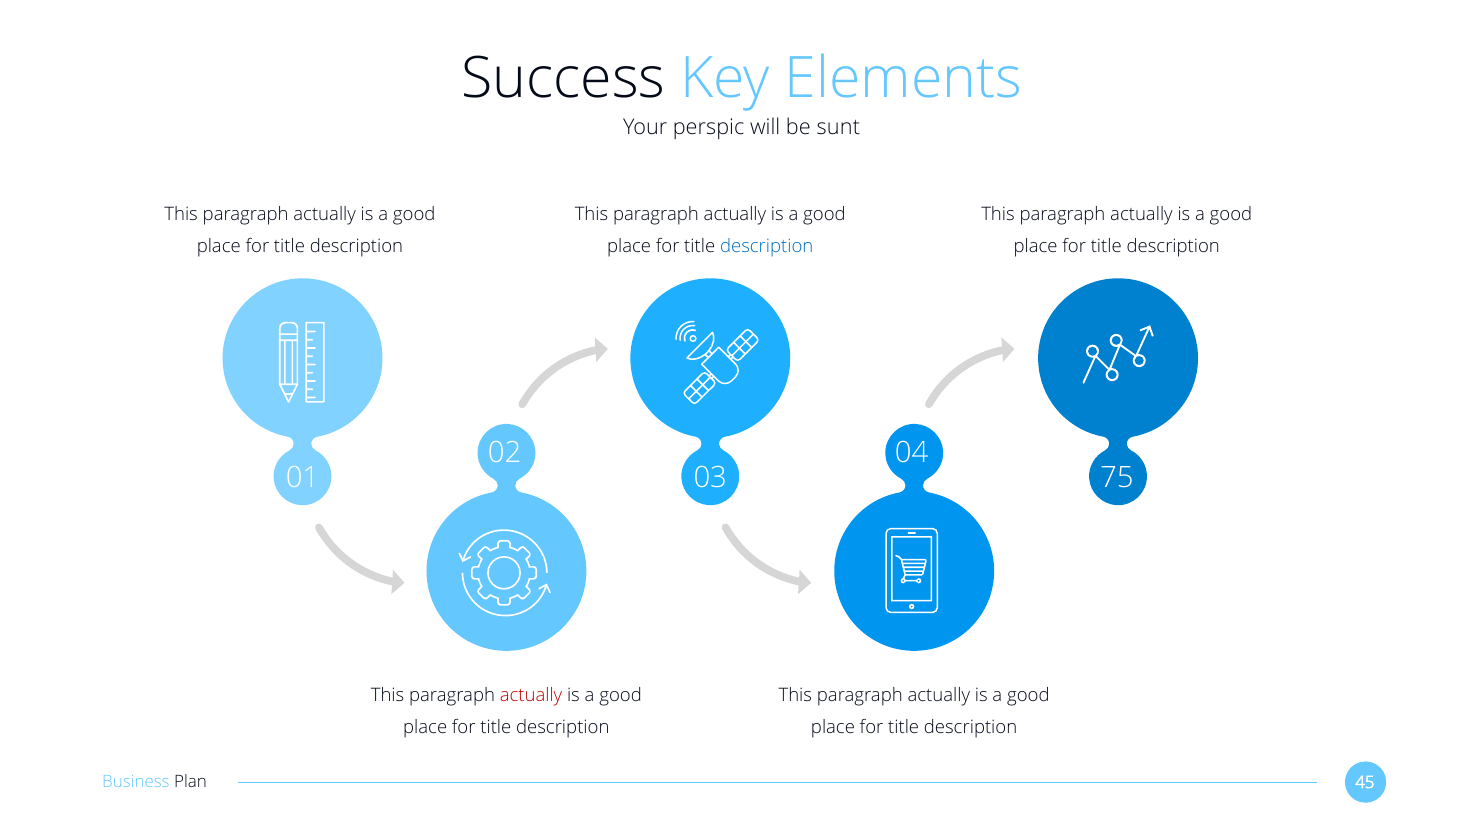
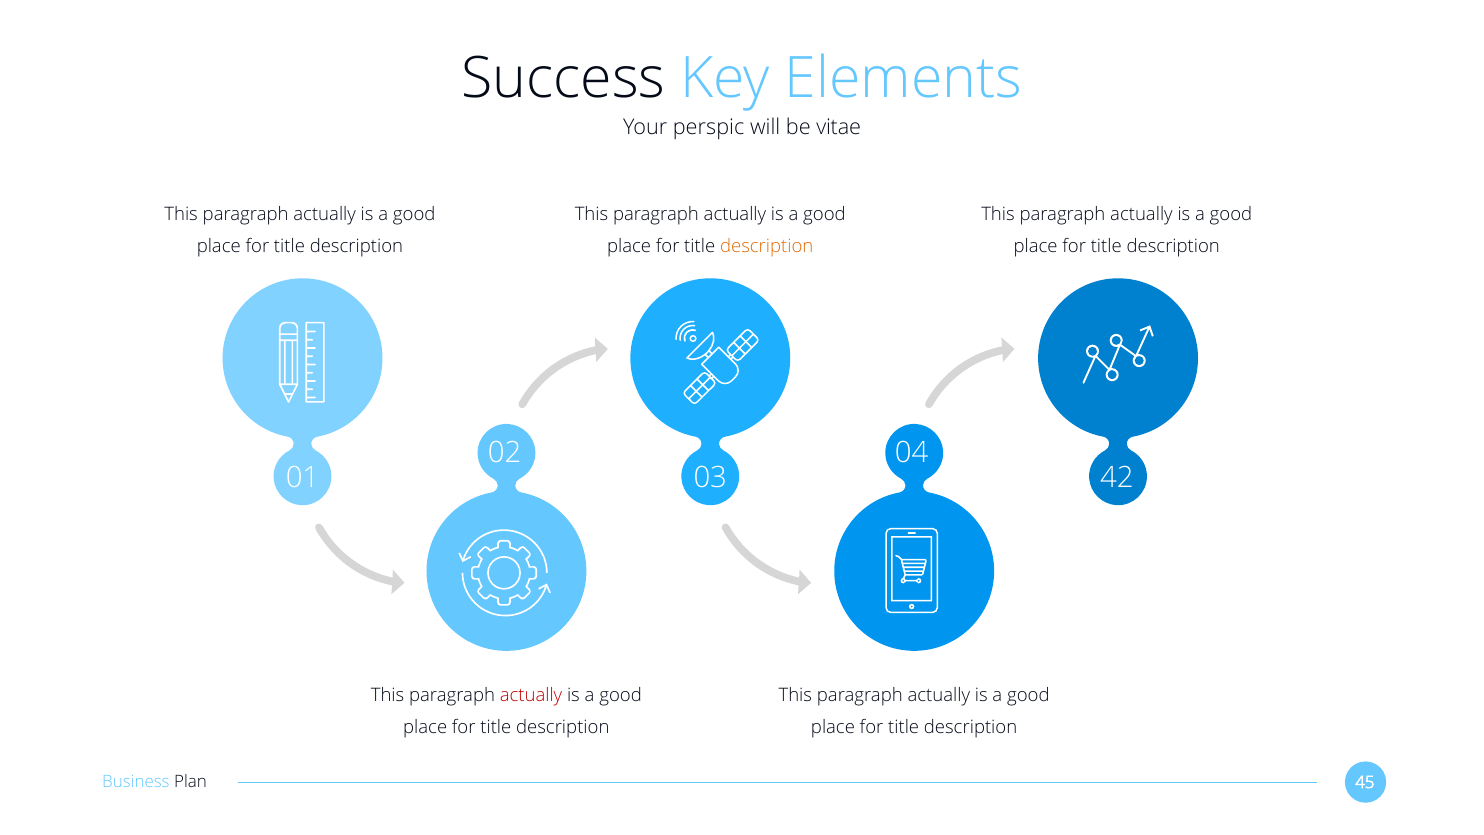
sunt: sunt -> vitae
description at (767, 246) colour: blue -> orange
75: 75 -> 42
